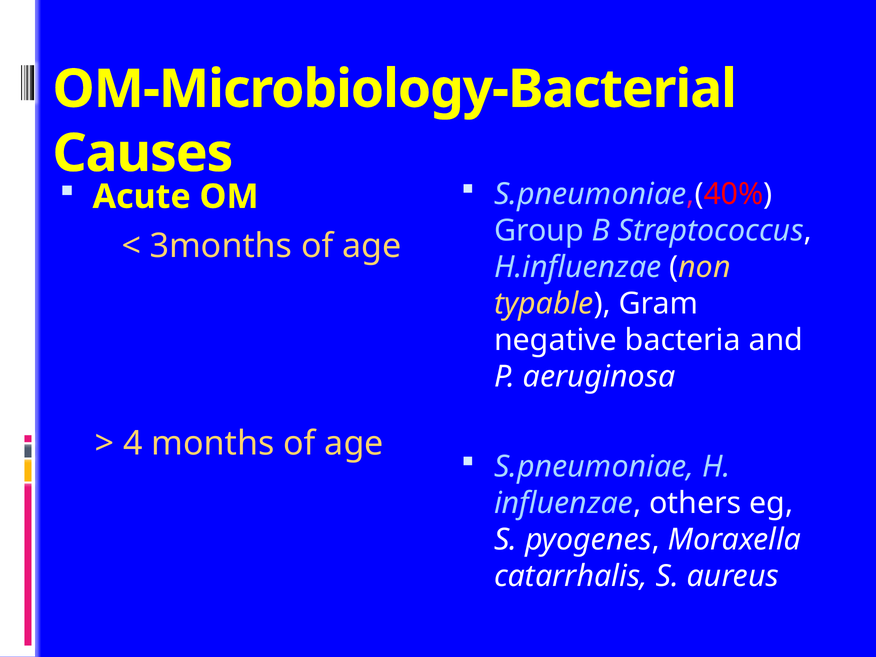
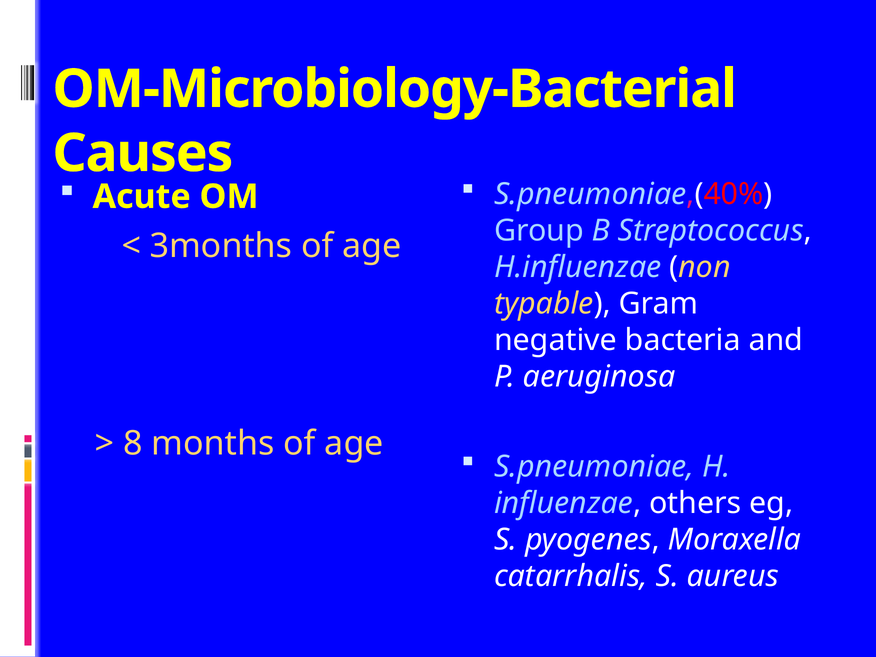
4: 4 -> 8
